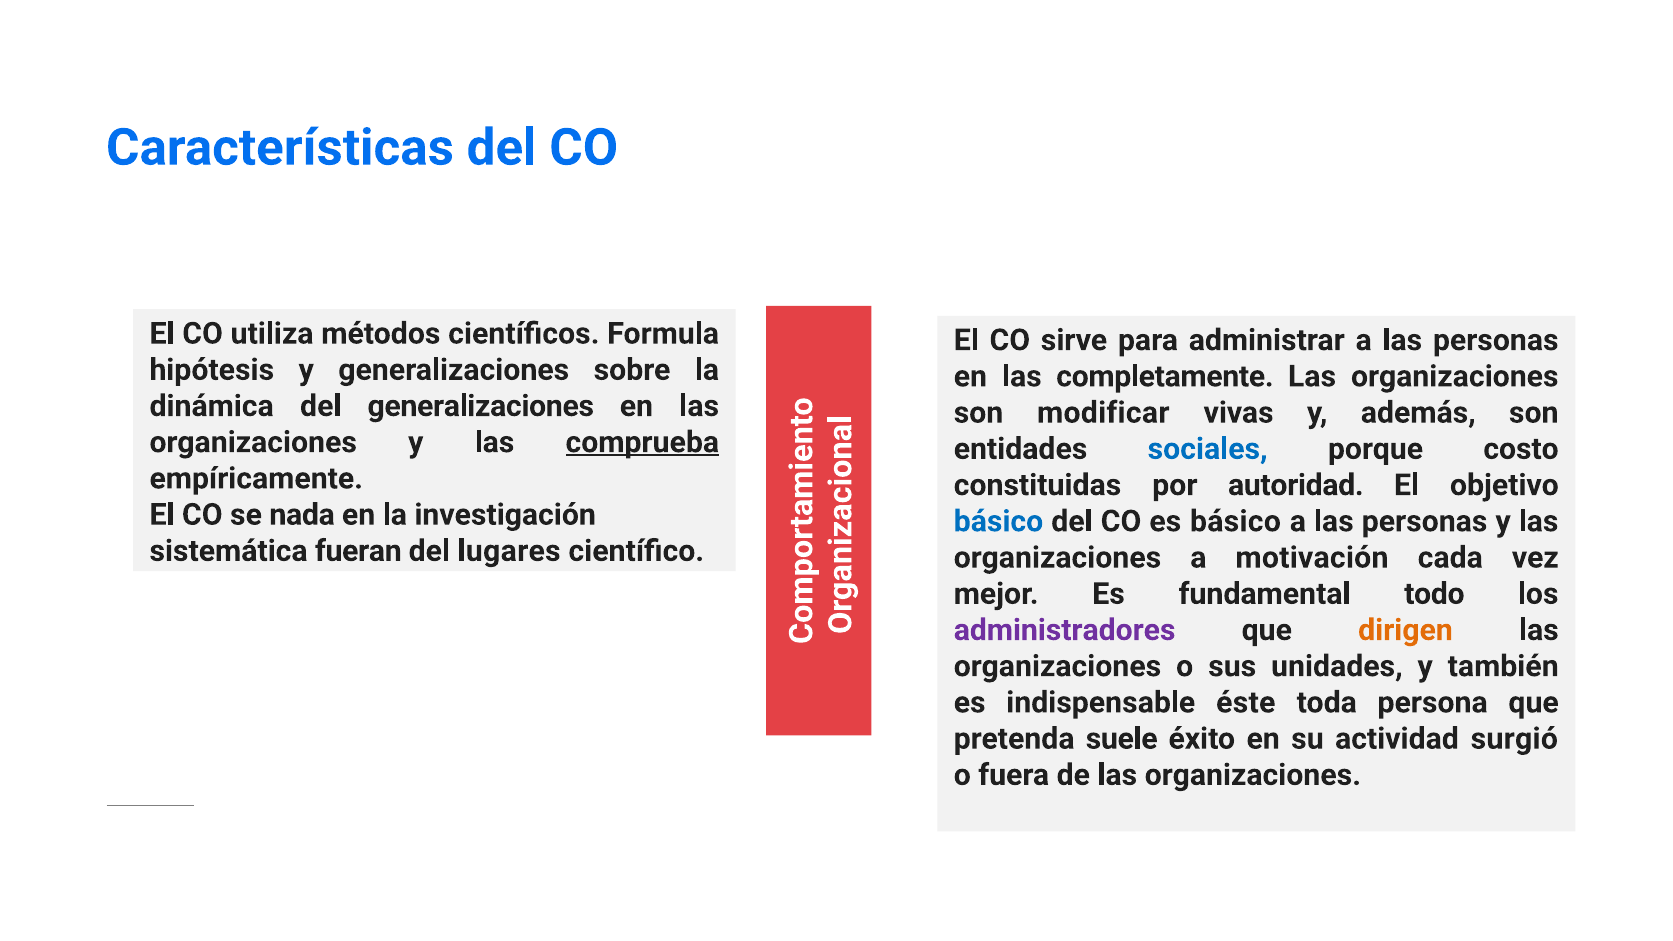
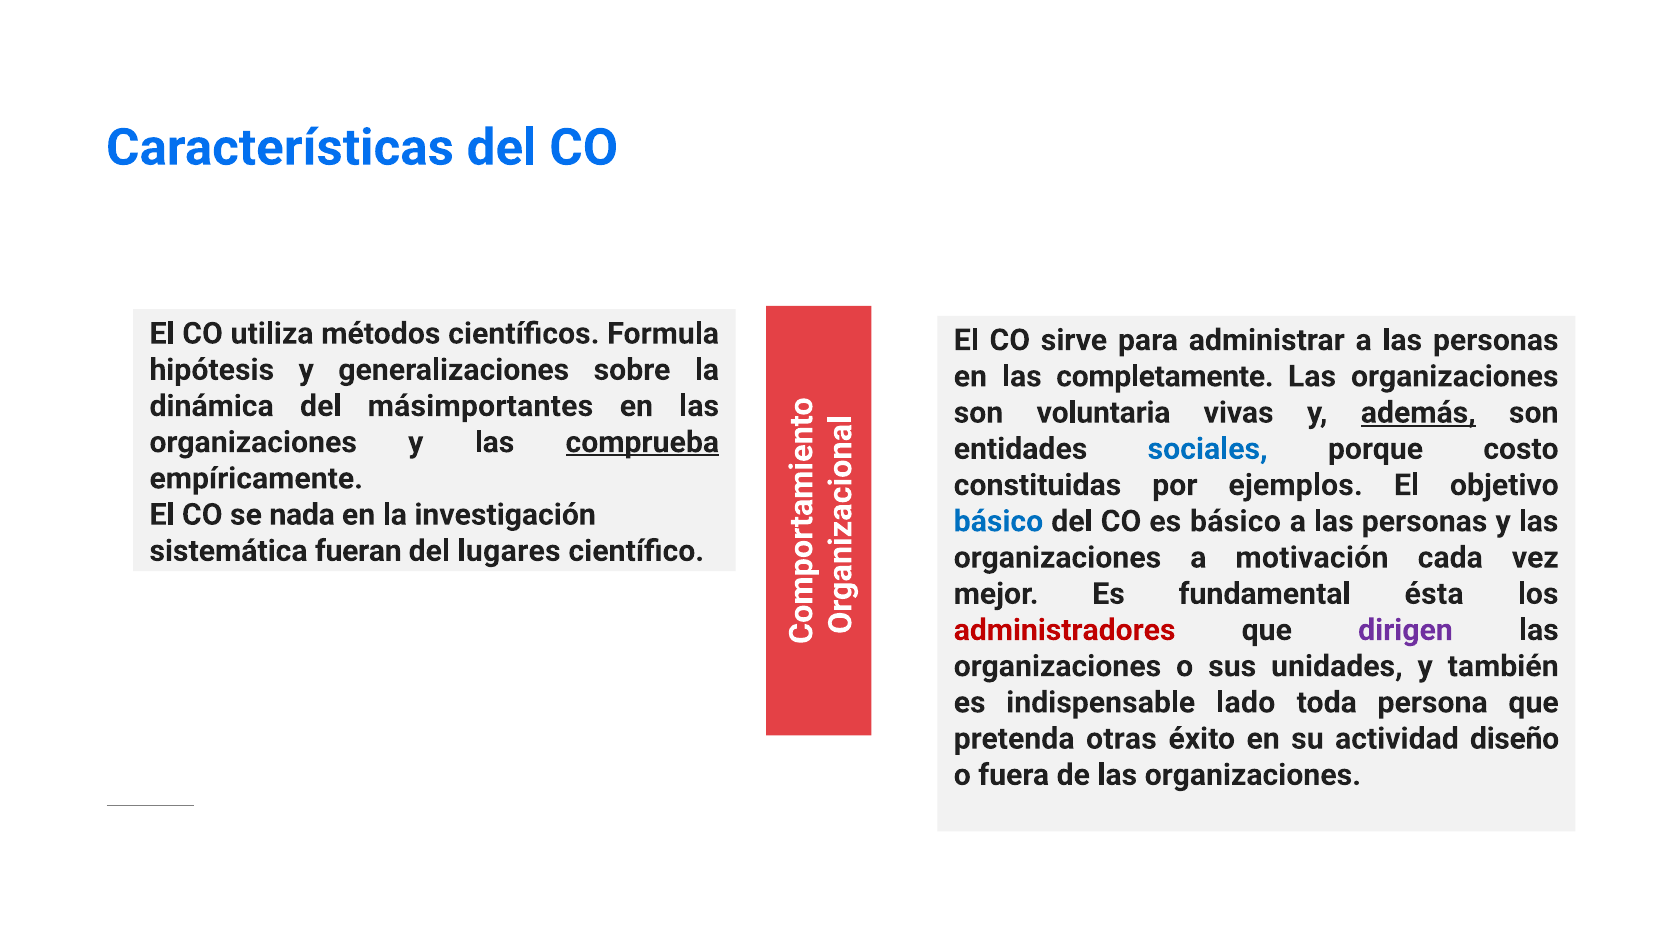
del generalizaciones: generalizaciones -> másimportantes
modificar: modificar -> voluntaria
además underline: none -> present
autoridad: autoridad -> ejemplos
todo: todo -> ésta
administradores colour: purple -> red
dirigen colour: orange -> purple
éste: éste -> lado
suele: suele -> otras
surgió: surgió -> diseño
